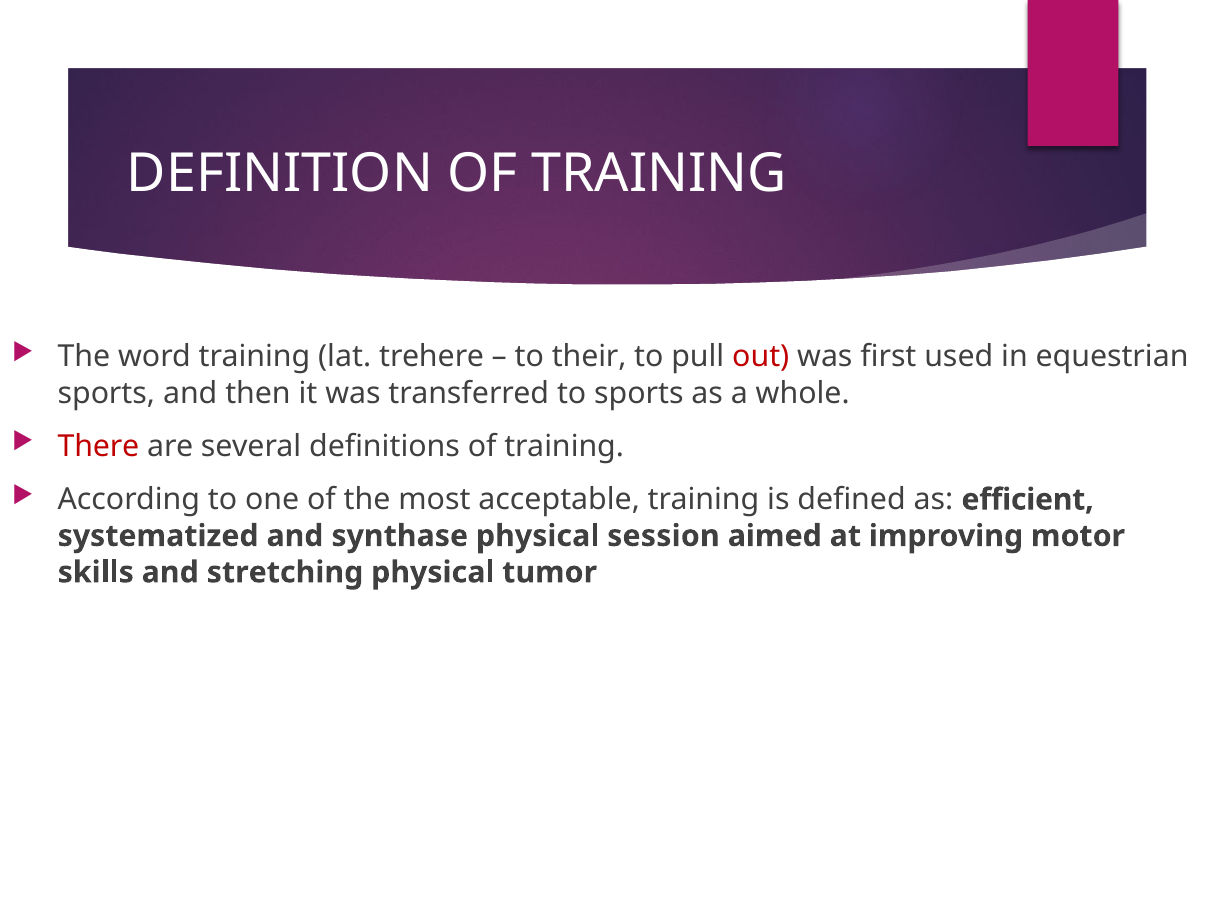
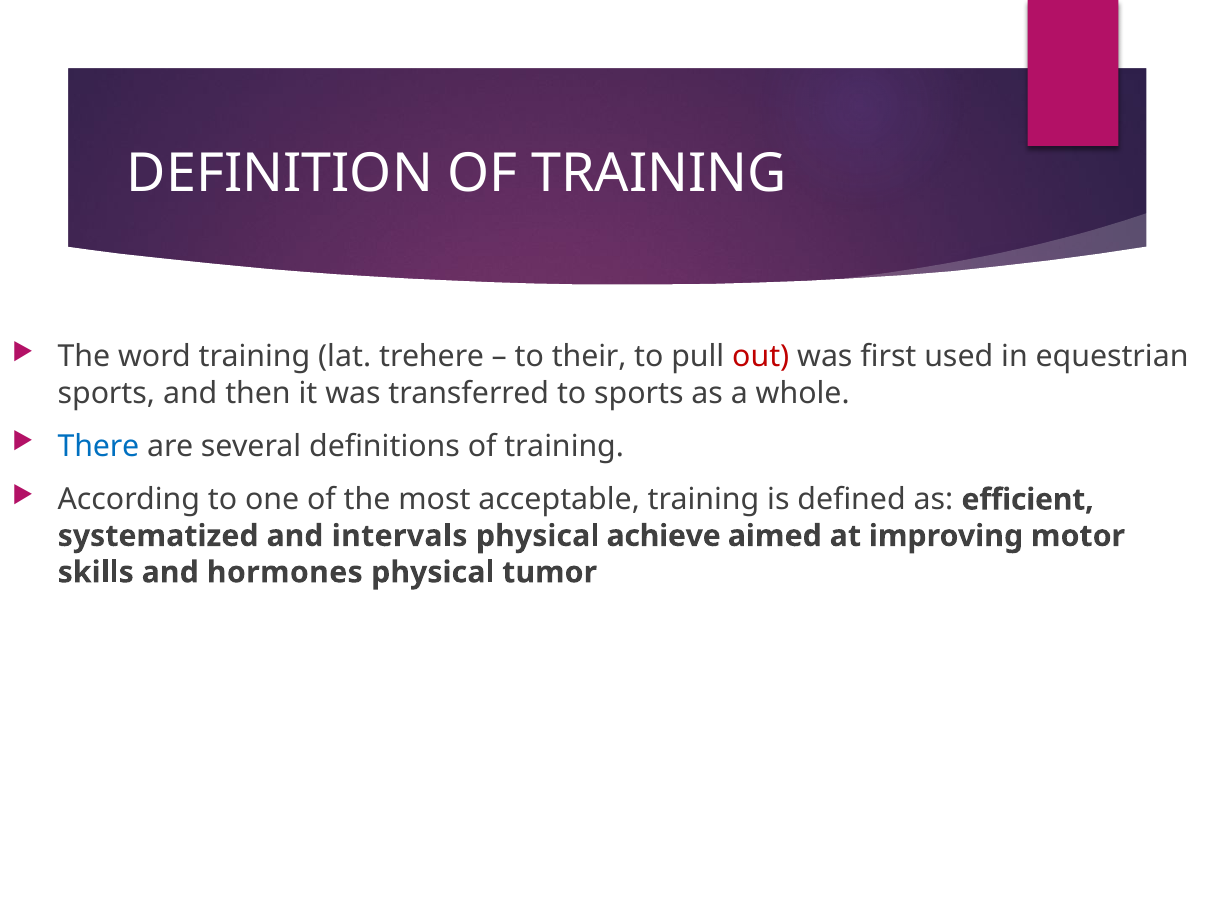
There colour: red -> blue
synthase: synthase -> intervals
session: session -> achieve
stretching: stretching -> hormones
